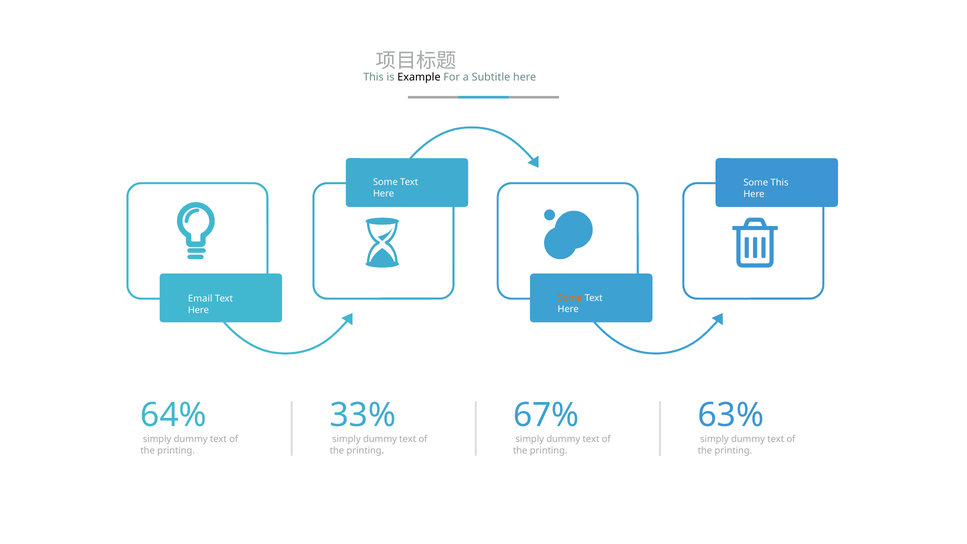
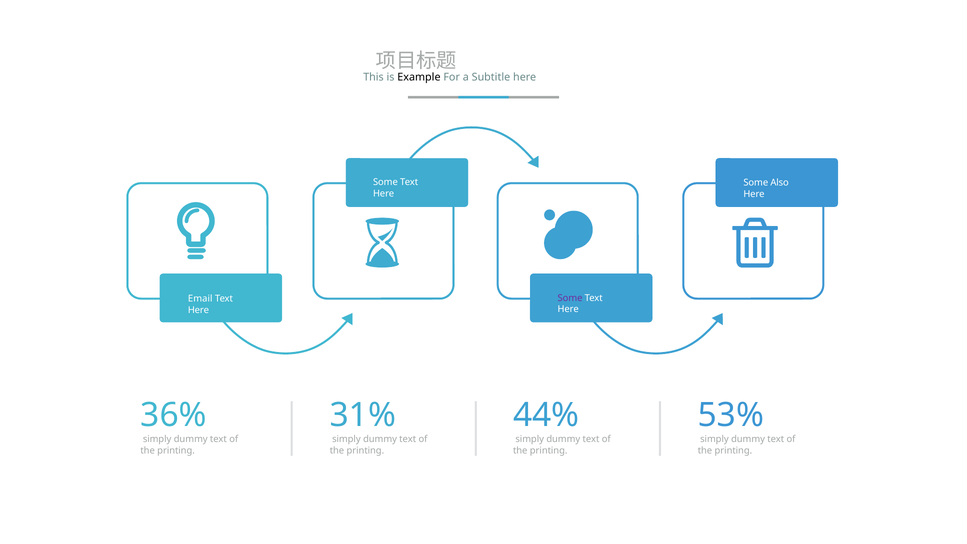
Some This: This -> Also
Some at (570, 298) colour: orange -> purple
64%: 64% -> 36%
33%: 33% -> 31%
67%: 67% -> 44%
63%: 63% -> 53%
